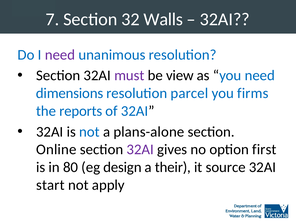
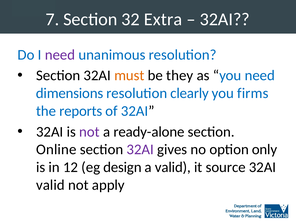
Walls: Walls -> Extra
must colour: purple -> orange
view: view -> they
parcel: parcel -> clearly
not at (89, 132) colour: blue -> purple
plans-alone: plans-alone -> ready-alone
first: first -> only
80: 80 -> 12
a their: their -> valid
start at (50, 185): start -> valid
